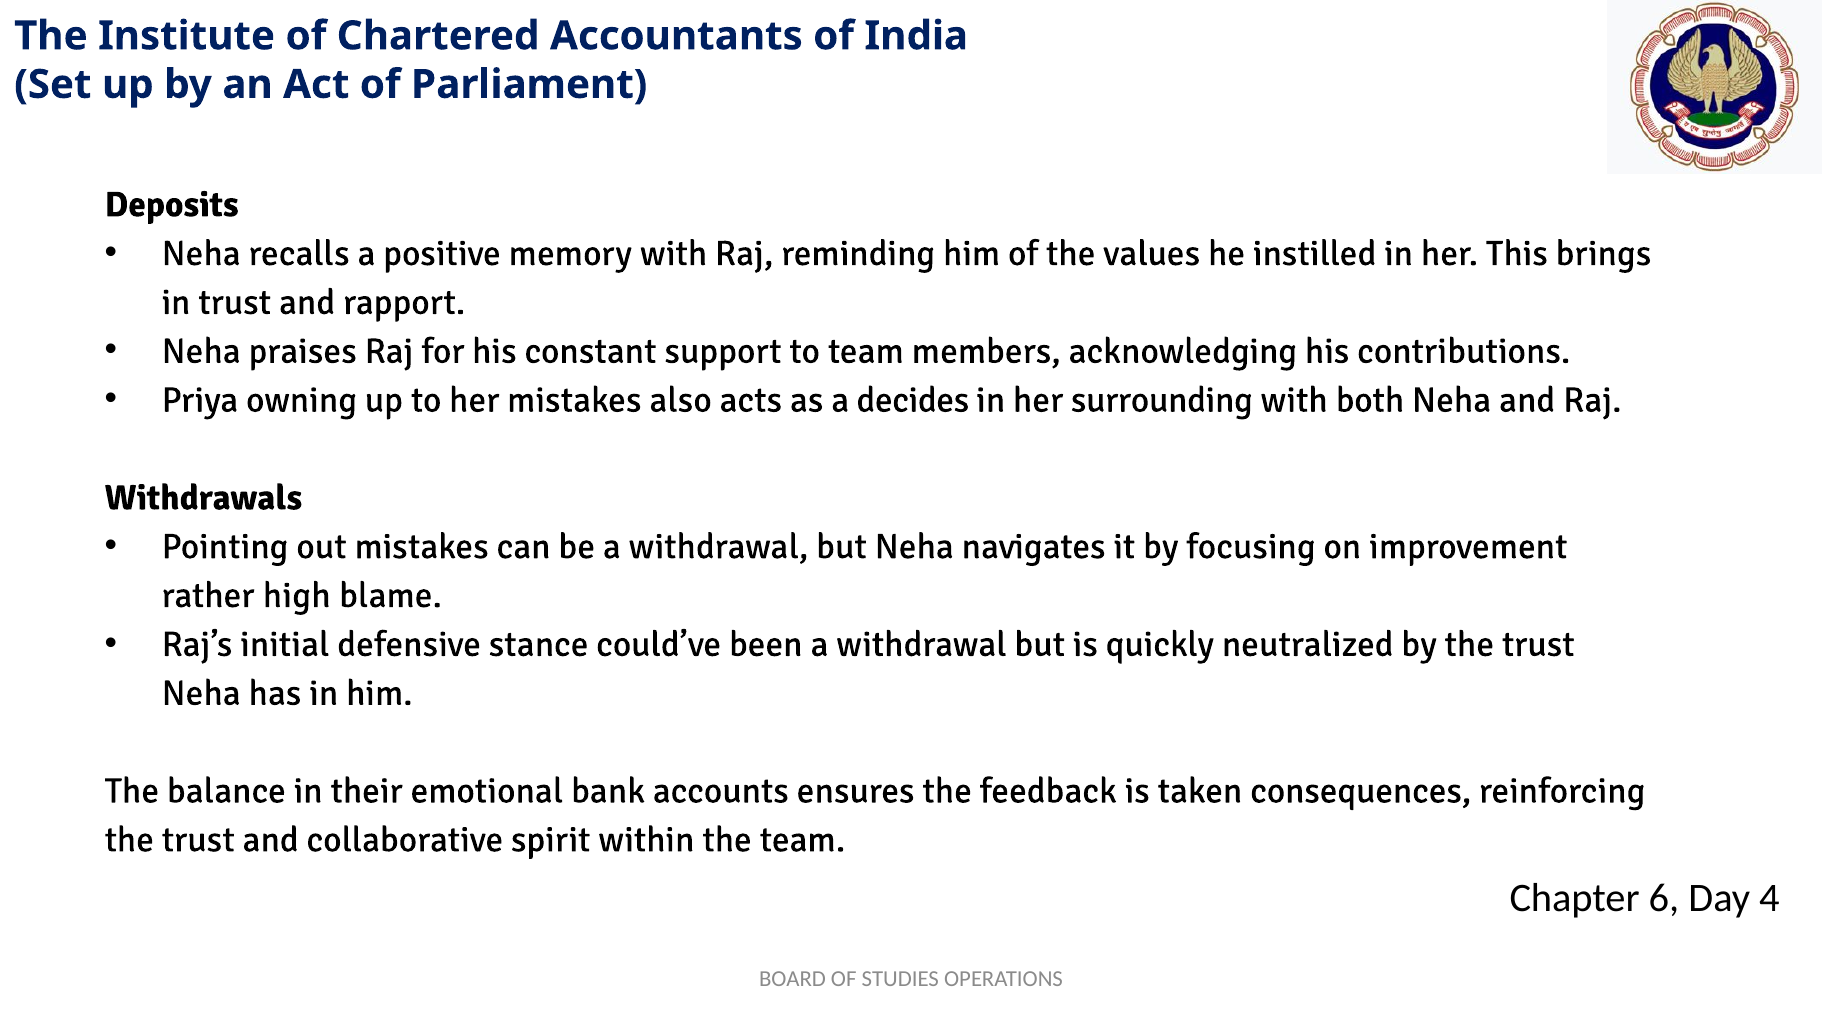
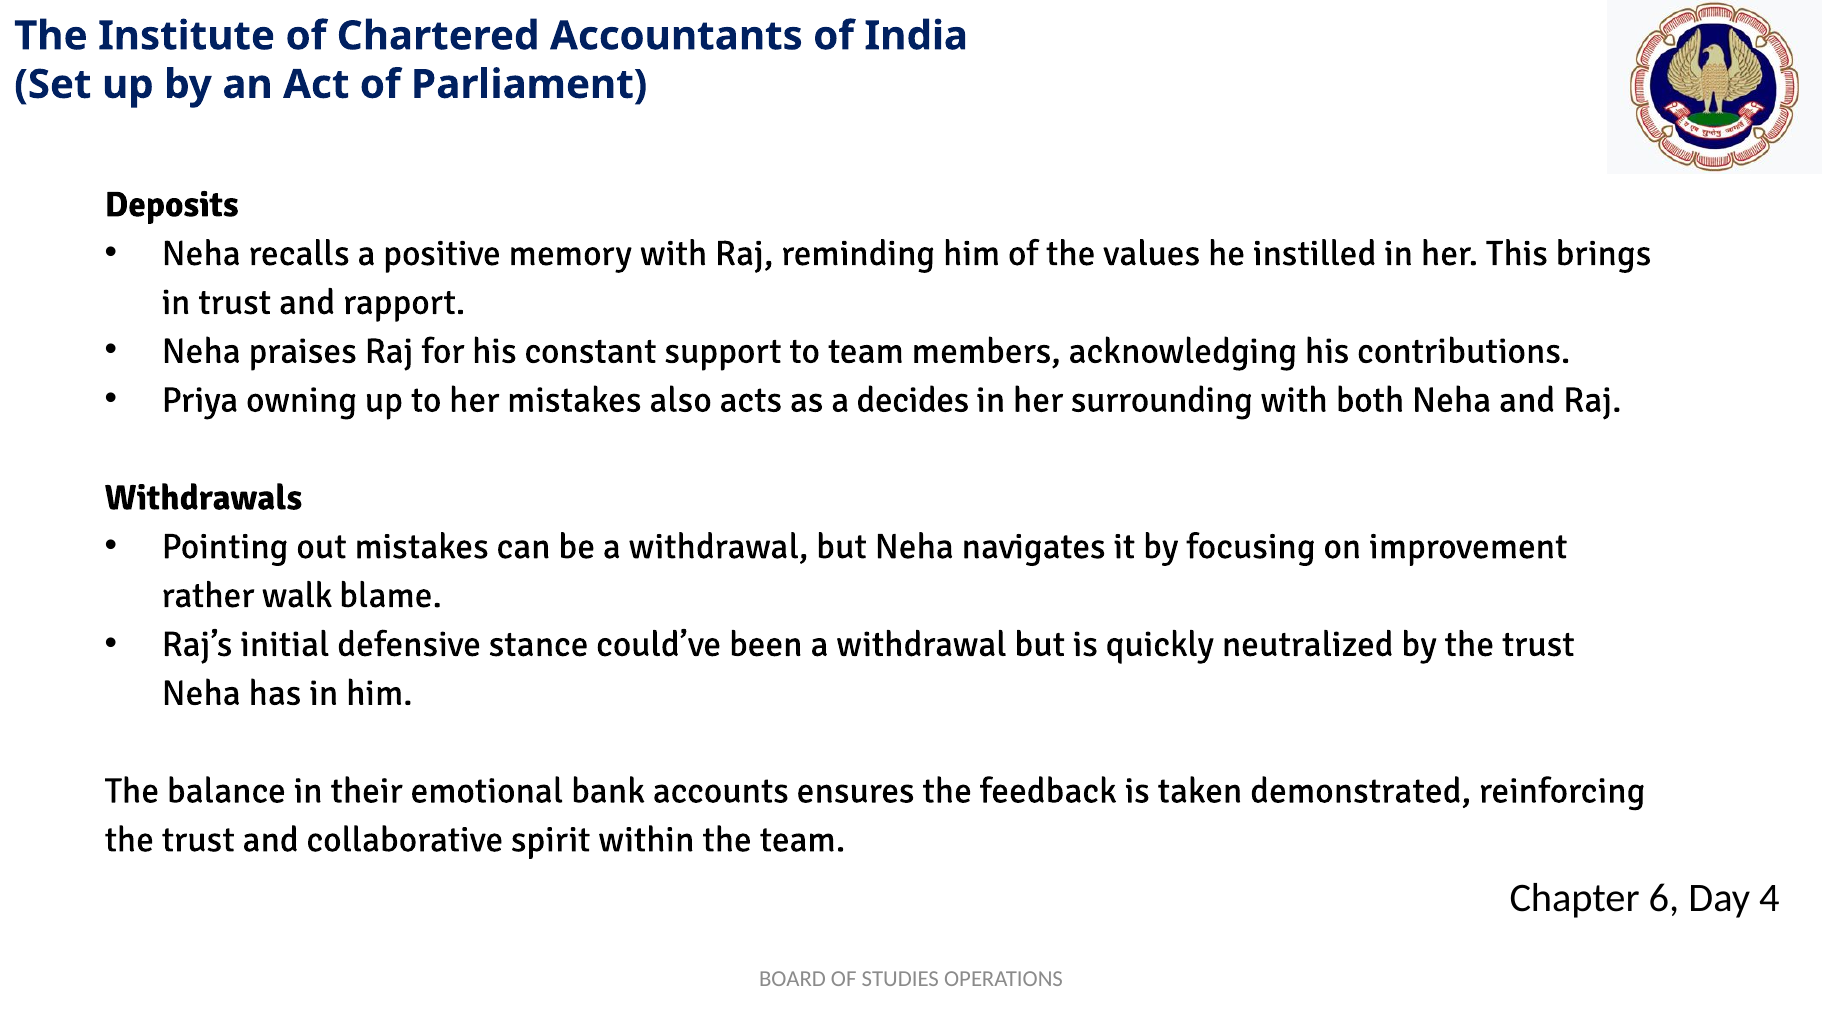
high: high -> walk
consequences: consequences -> demonstrated
